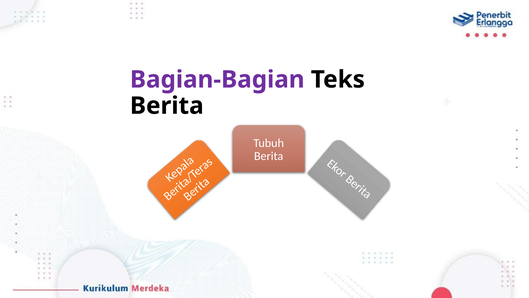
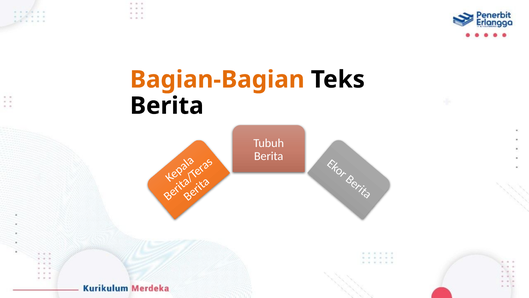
Bagian-Bagian colour: purple -> orange
